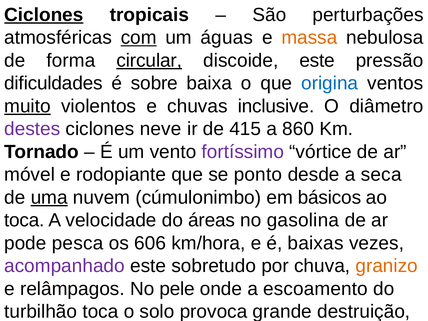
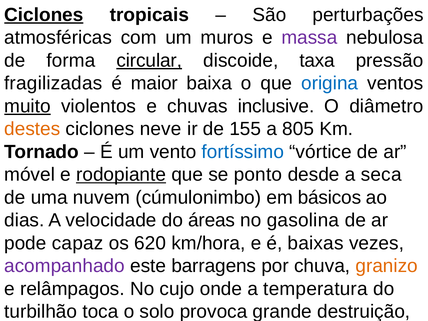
com underline: present -> none
águas: águas -> muros
massa colour: orange -> purple
discoide este: este -> taxa
dificuldades: dificuldades -> fragilizadas
sobre: sobre -> maior
destes colour: purple -> orange
415: 415 -> 155
860: 860 -> 805
fortíssimo colour: purple -> blue
rodopiante underline: none -> present
uma underline: present -> none
toca at (24, 220): toca -> dias
pesca: pesca -> capaz
606: 606 -> 620
sobretudo: sobretudo -> barragens
pele: pele -> cujo
escoamento: escoamento -> temperatura
